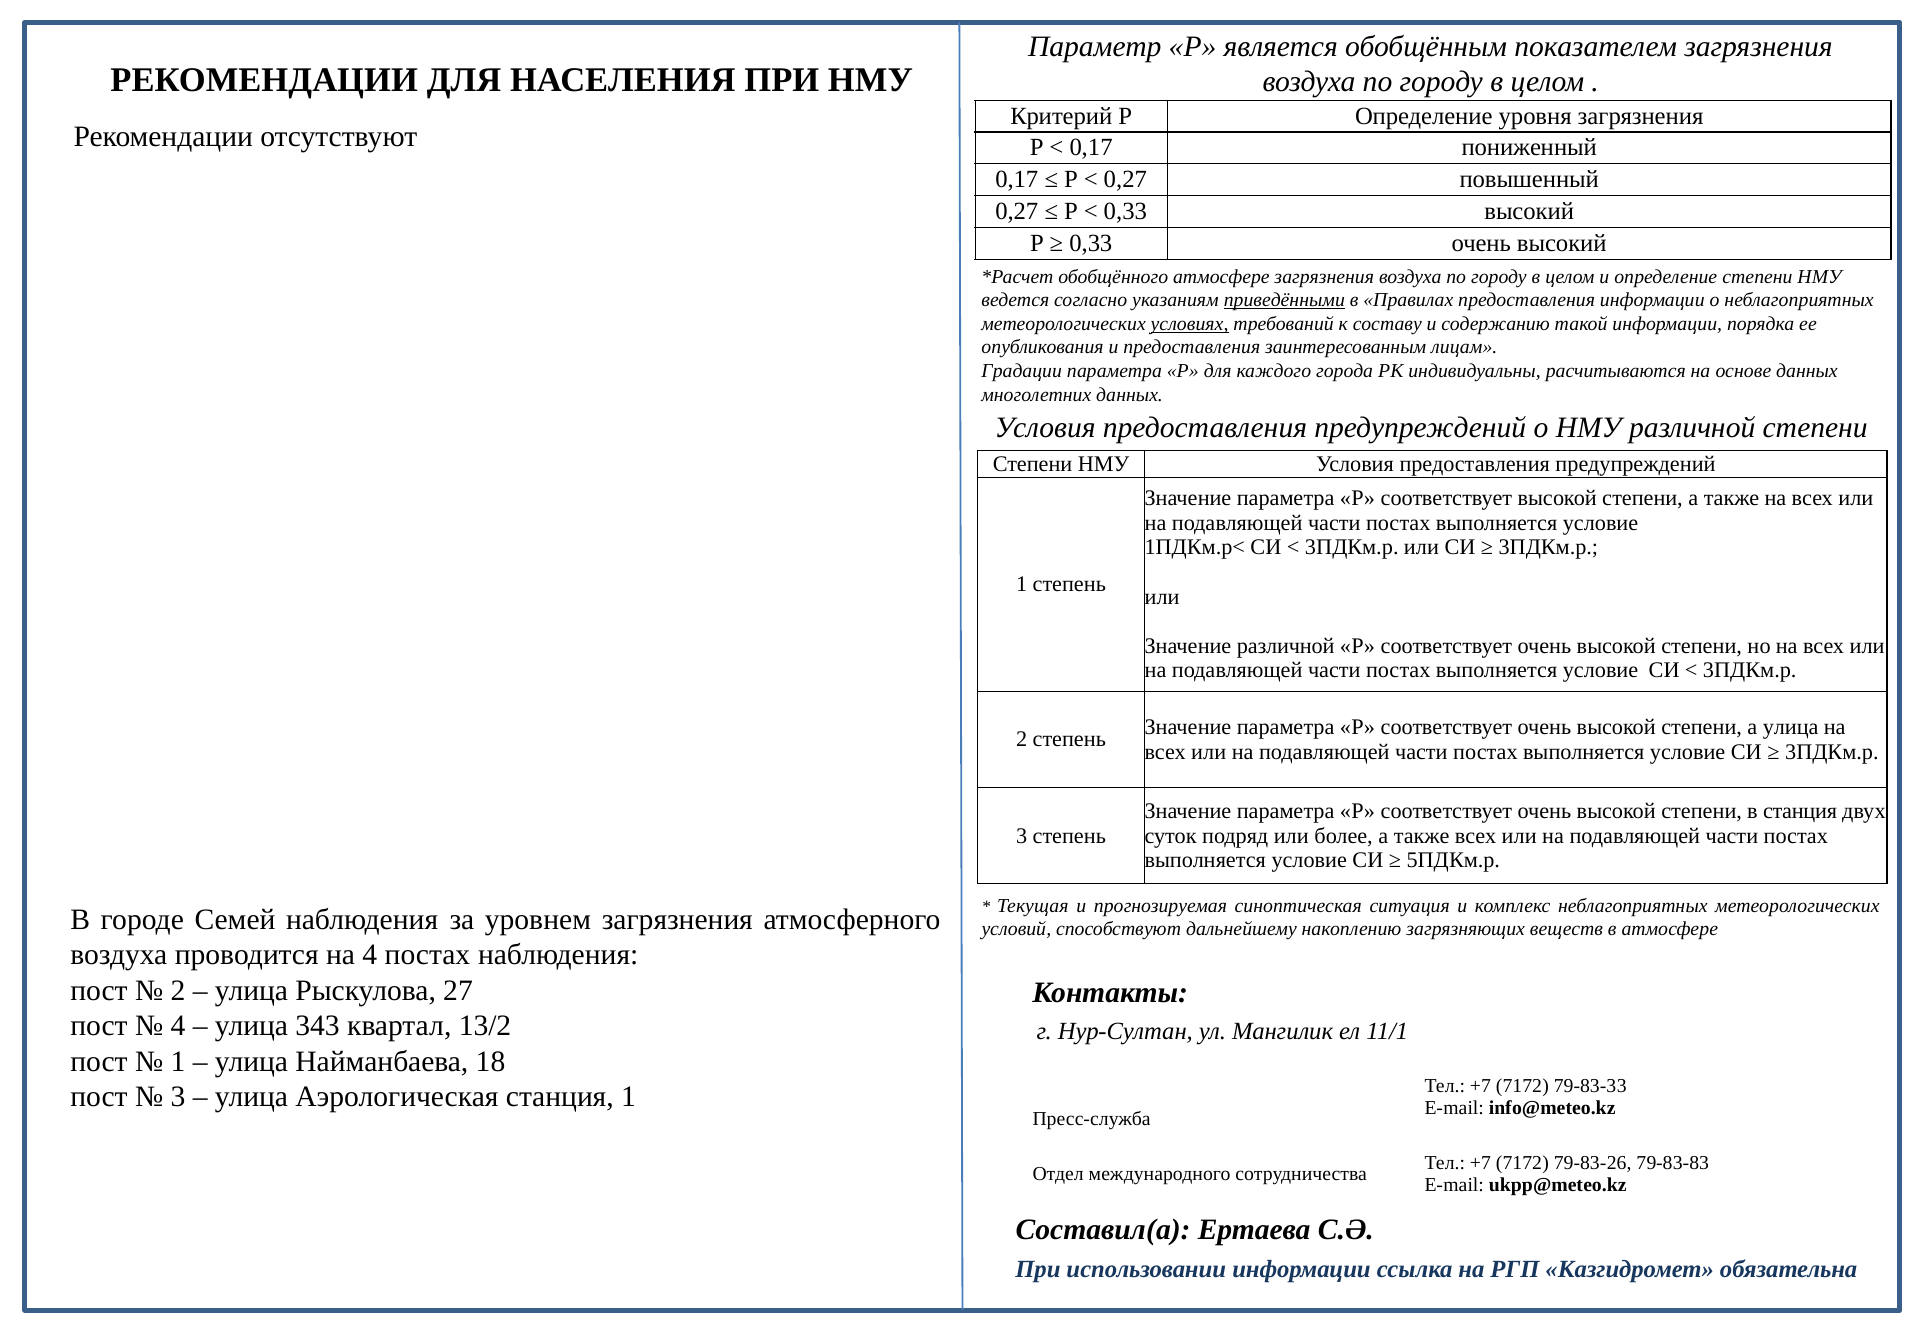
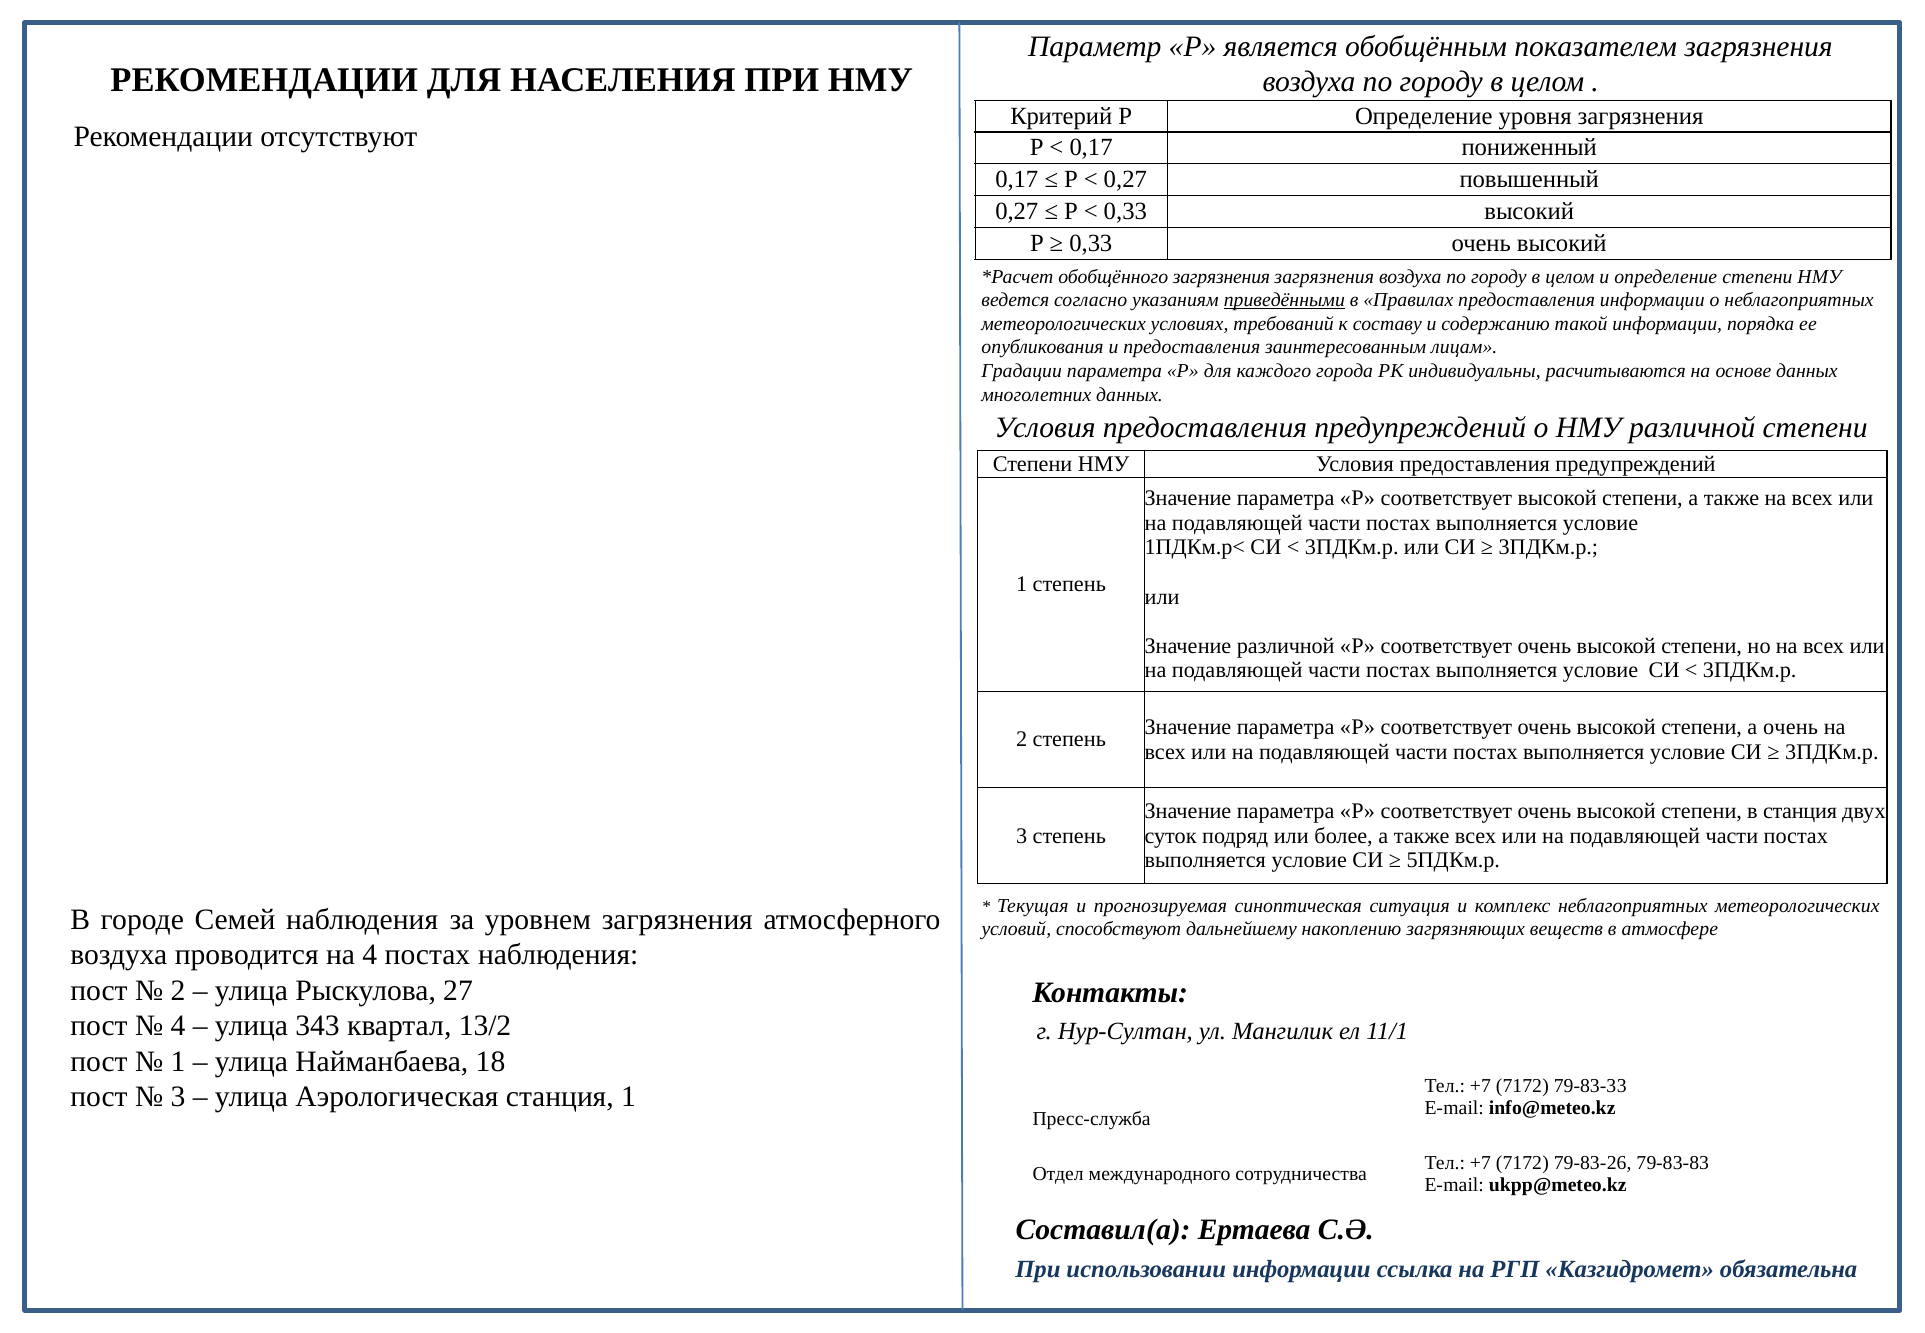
обобщённого атмосфере: атмосфере -> загрязнения
условиях underline: present -> none
а улица: улица -> очень
